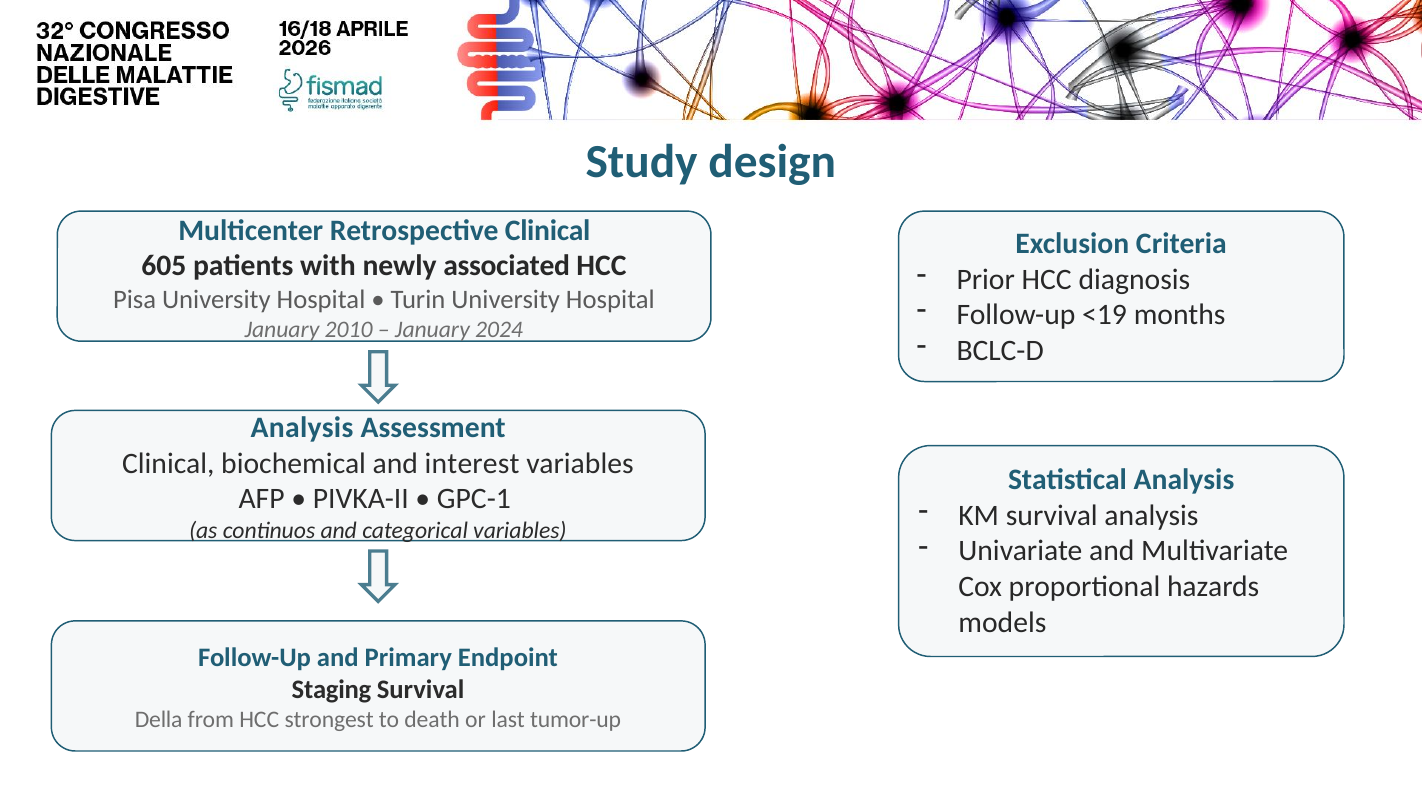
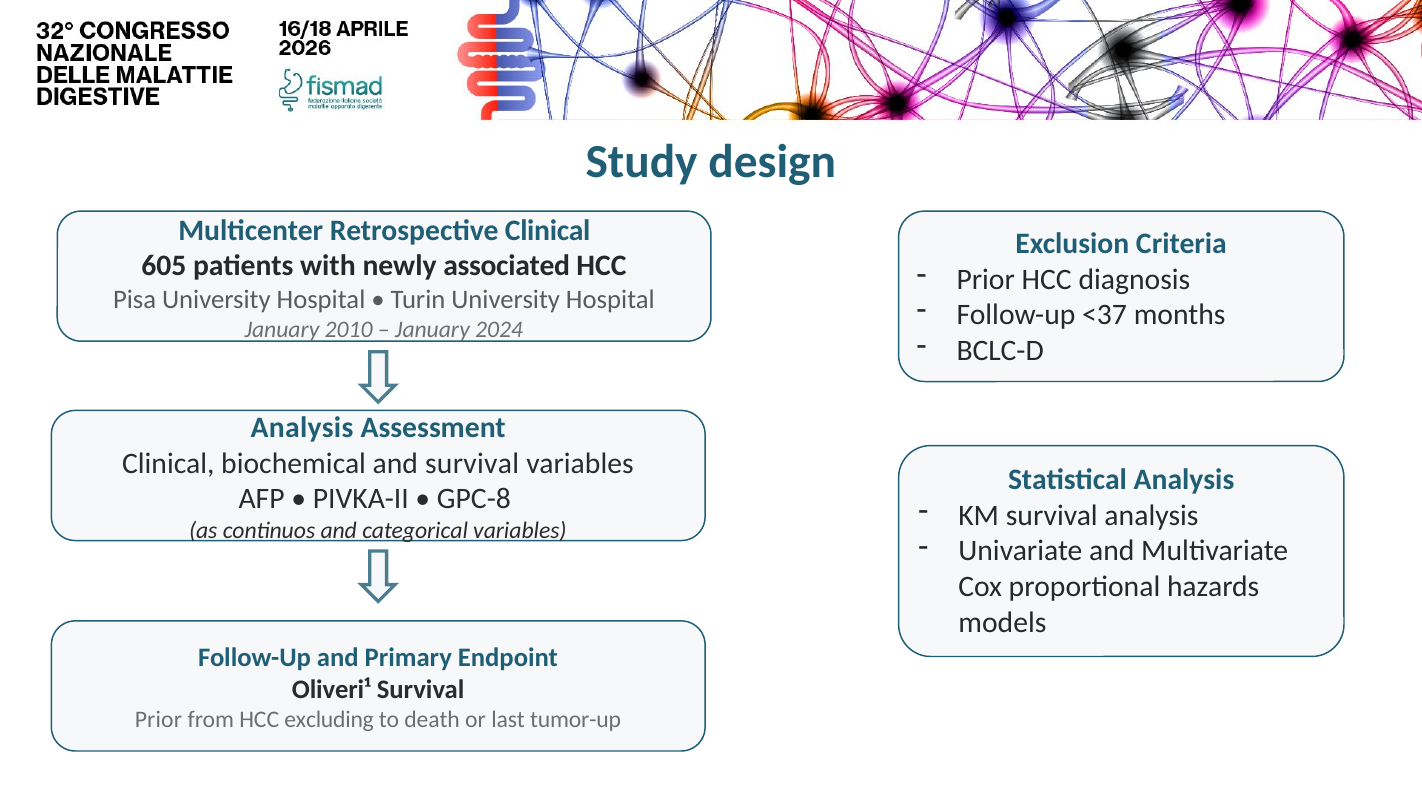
<19: <19 -> <37
and interest: interest -> survival
GPC-1: GPC-1 -> GPC-8
Staging: Staging -> Oliveri¹
Della at (159, 719): Della -> Prior
strongest: strongest -> excluding
